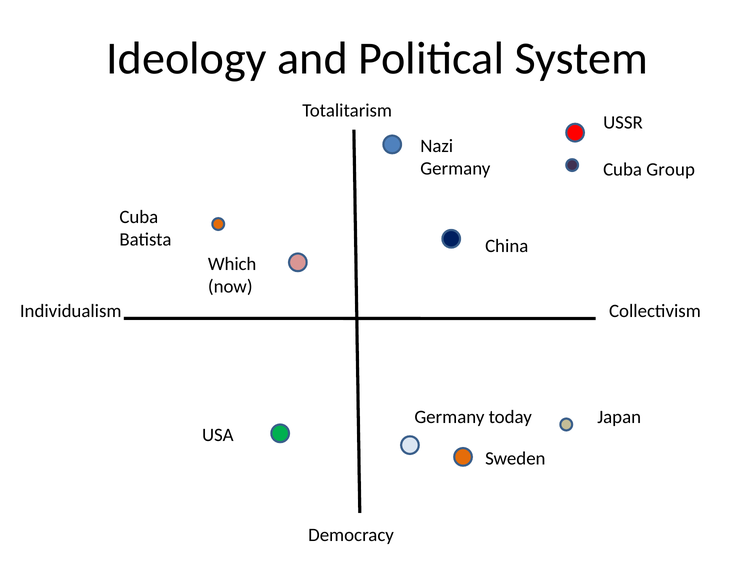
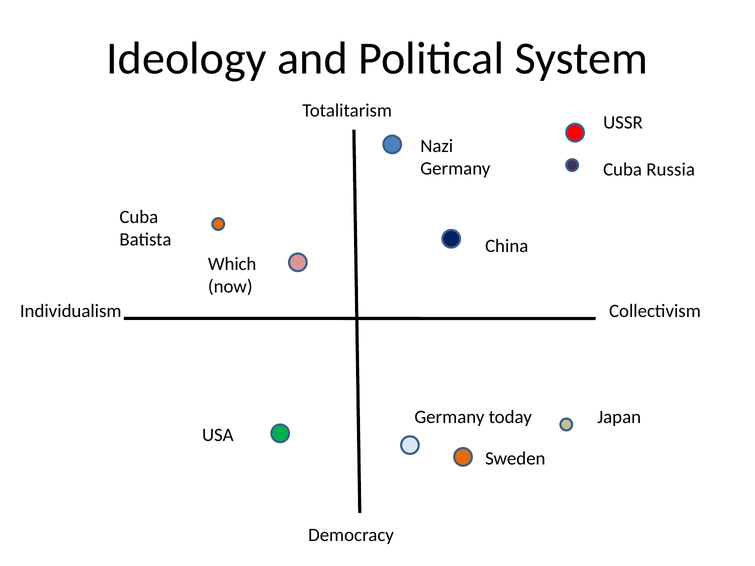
Group: Group -> Russia
